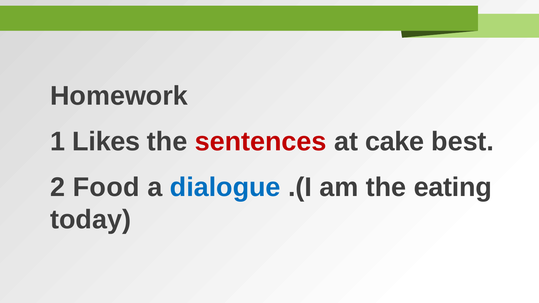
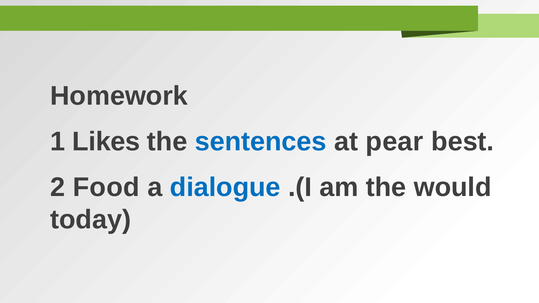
sentences colour: red -> blue
cake: cake -> pear
eating: eating -> would
